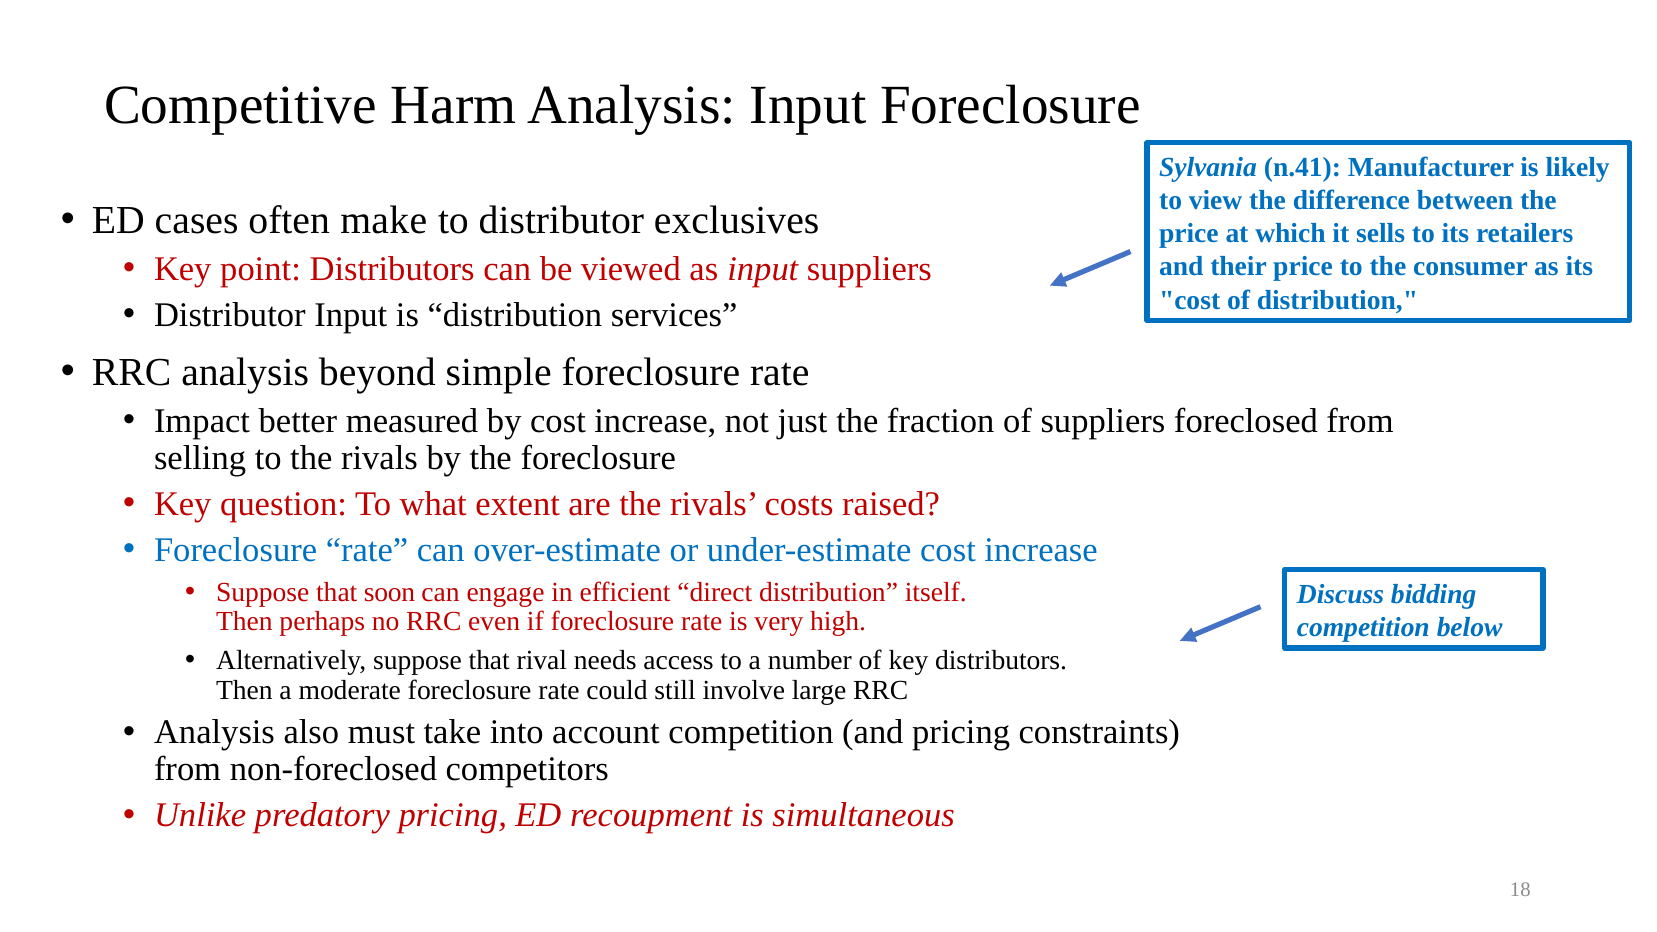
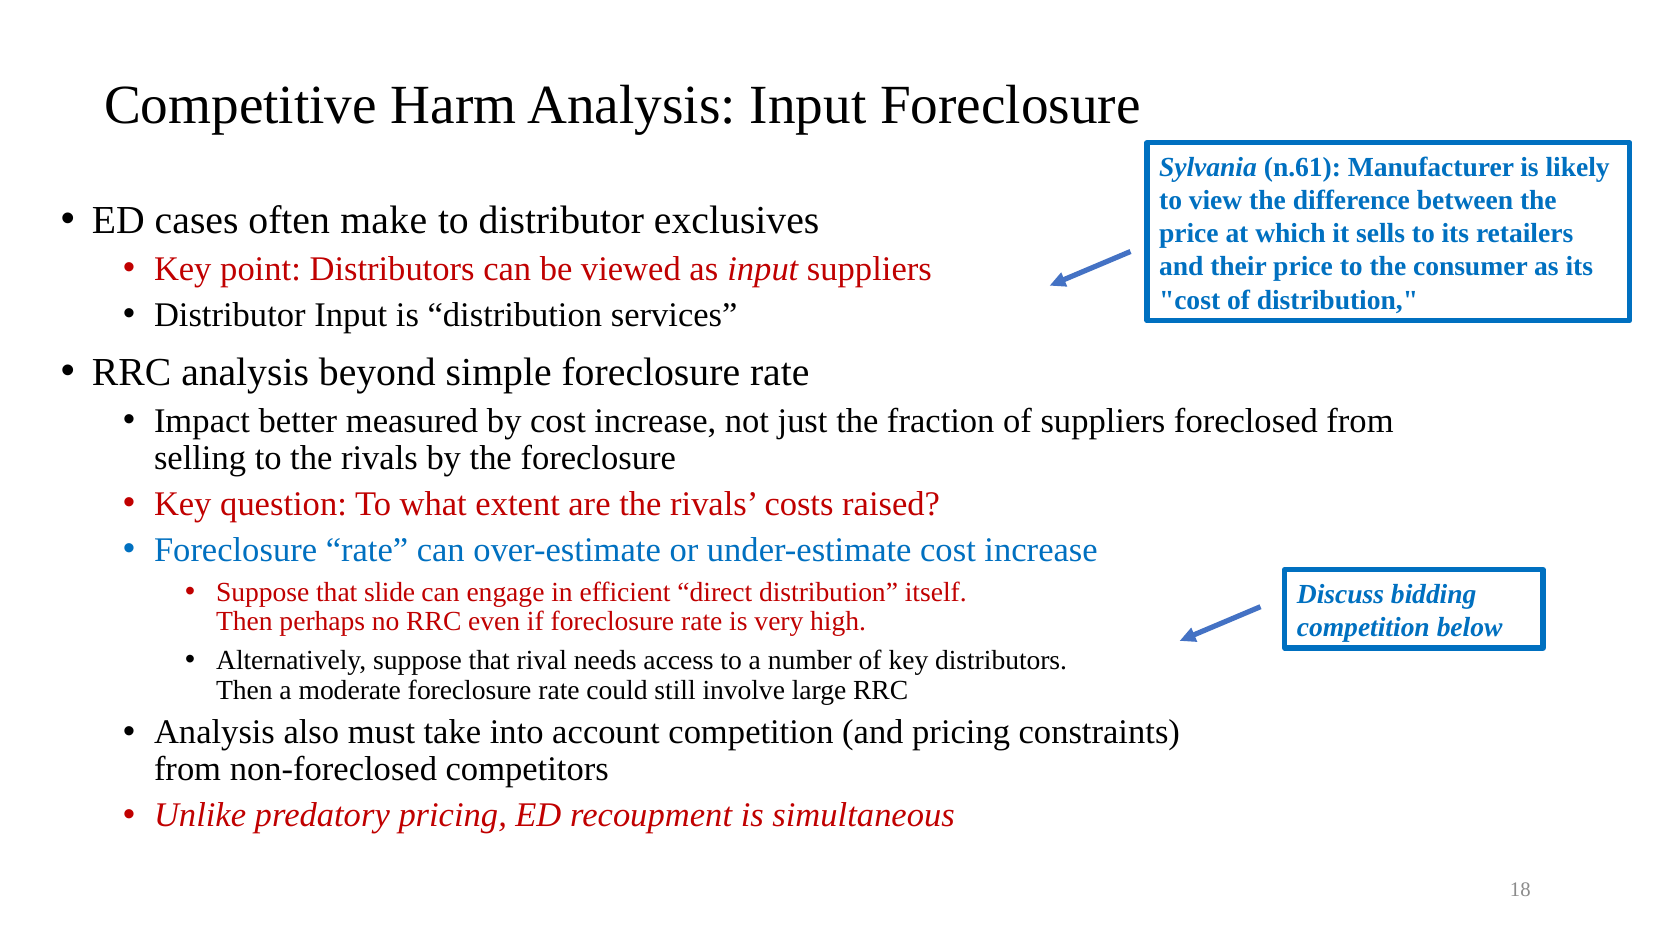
n.41: n.41 -> n.61
soon: soon -> slide
